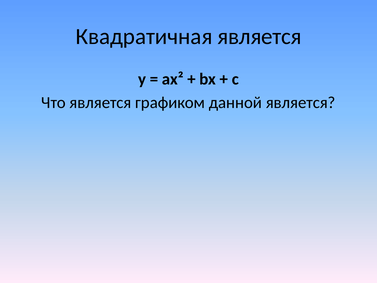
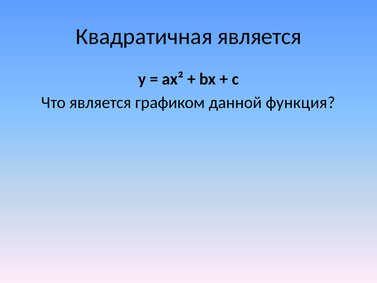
данной является: является -> функция
